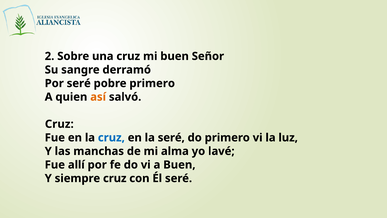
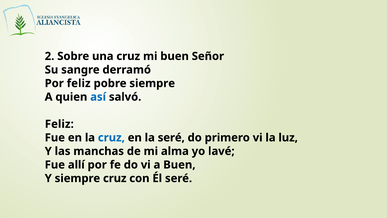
Por seré: seré -> feliz
pobre primero: primero -> siempre
así colour: orange -> blue
Cruz at (59, 124): Cruz -> Feliz
